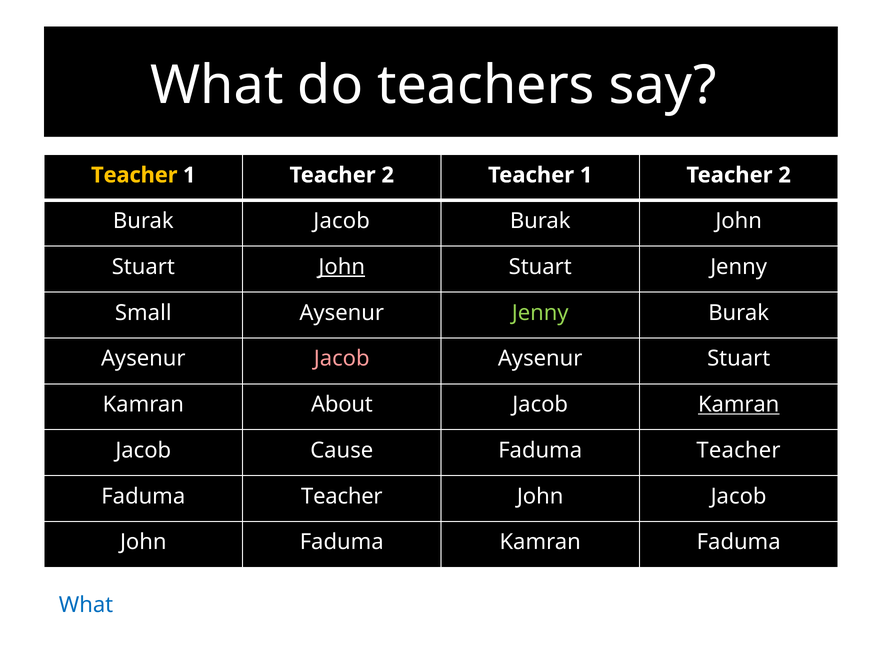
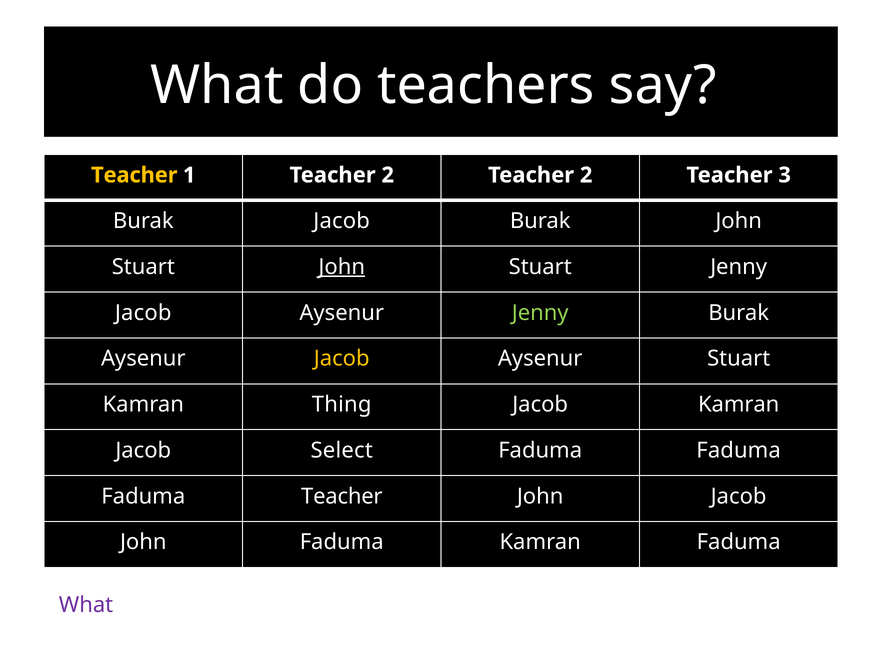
2 Teacher 1: 1 -> 2
2 at (785, 175): 2 -> 3
Small at (143, 313): Small -> Jacob
Jacob at (342, 358) colour: pink -> yellow
About: About -> Thing
Kamran at (739, 404) underline: present -> none
Jacob Cause: Cause -> Select
Teacher at (739, 450): Teacher -> Faduma
What at (86, 604) colour: blue -> purple
